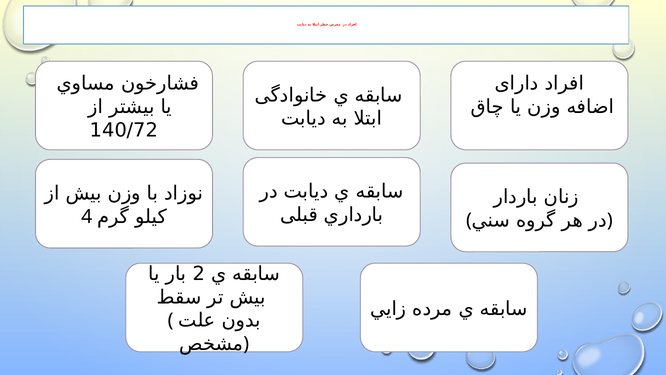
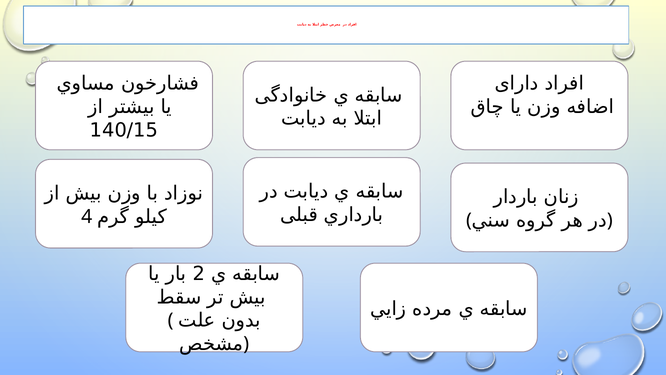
140/72: 140/72 -> 140/15
